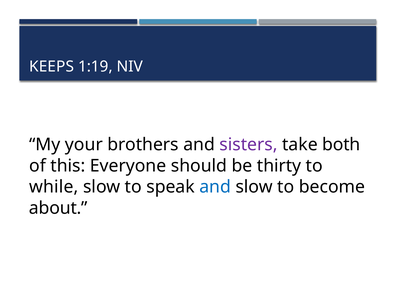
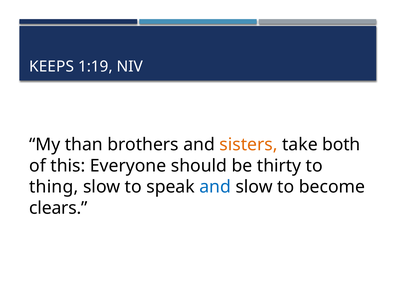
your: your -> than
sisters colour: purple -> orange
while: while -> thing
about: about -> clears
